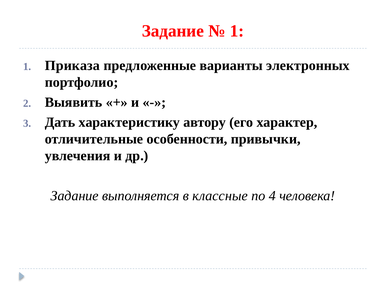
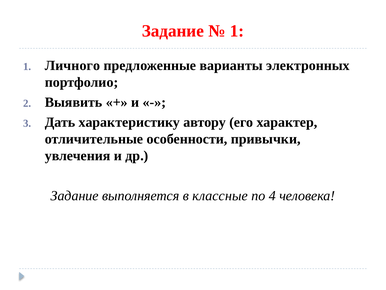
Приказа: Приказа -> Личного
